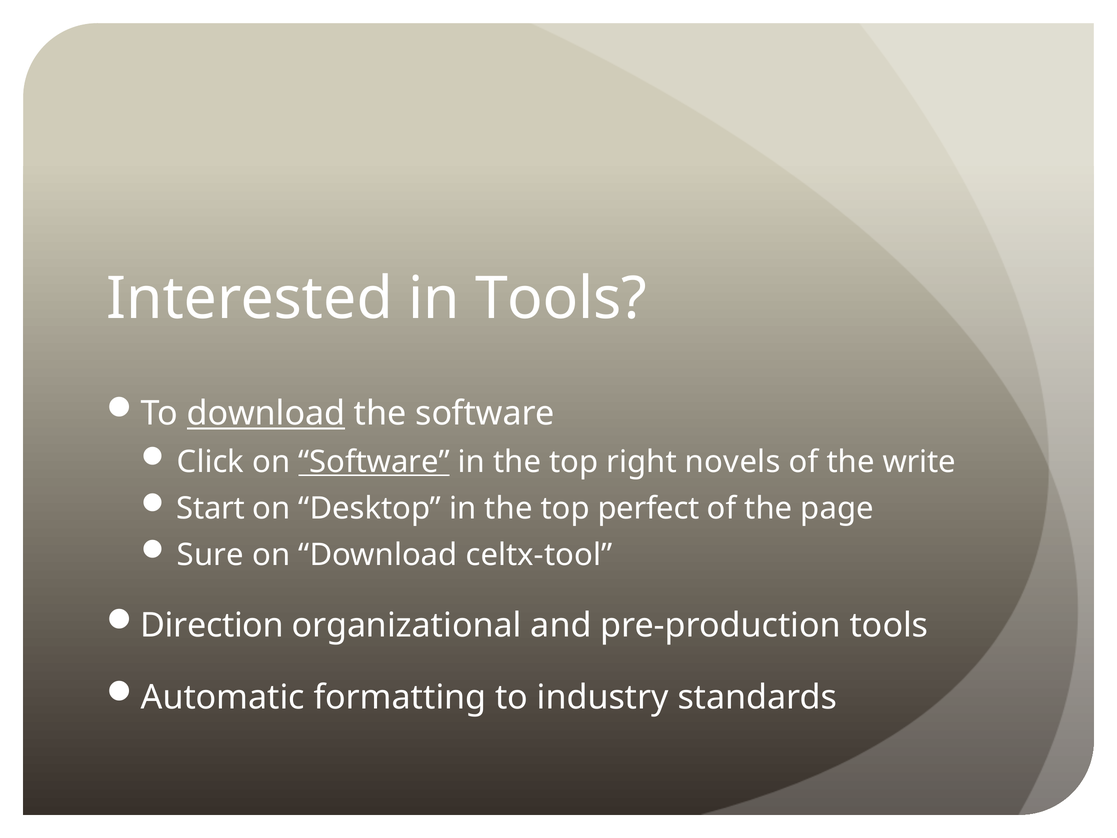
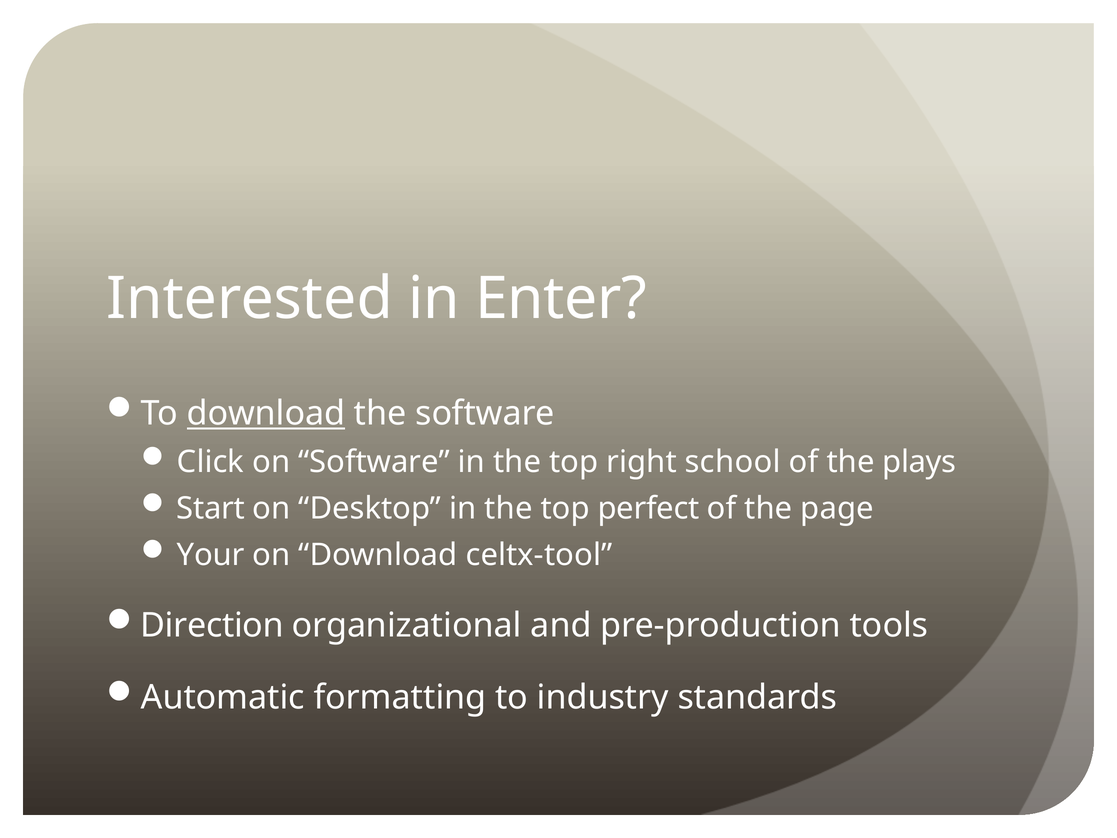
in Tools: Tools -> Enter
Software at (374, 462) underline: present -> none
novels: novels -> school
write: write -> plays
Sure: Sure -> Your
